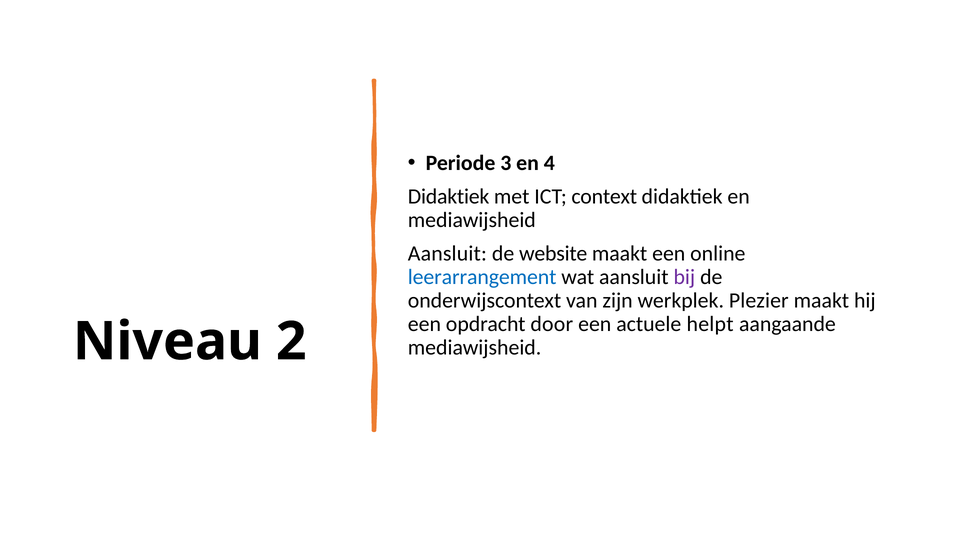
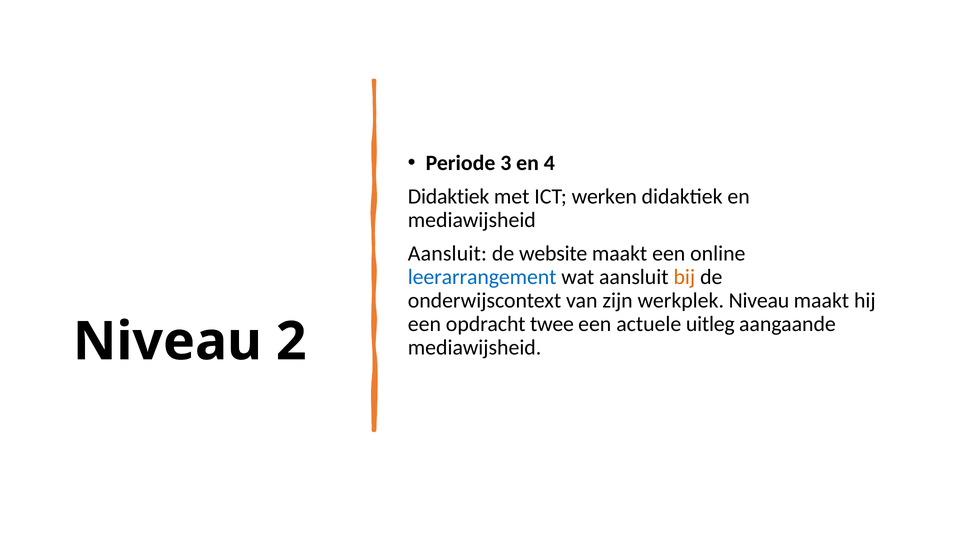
context: context -> werken
bij colour: purple -> orange
werkplek Plezier: Plezier -> Niveau
door: door -> twee
helpt: helpt -> uitleg
